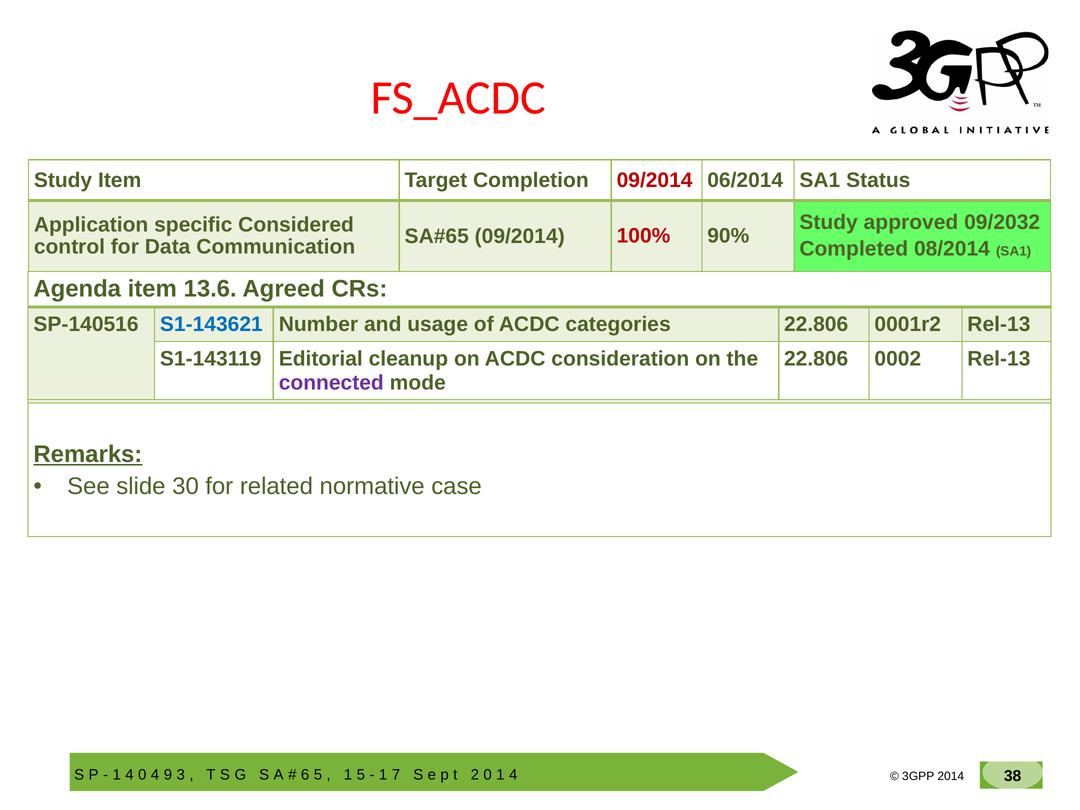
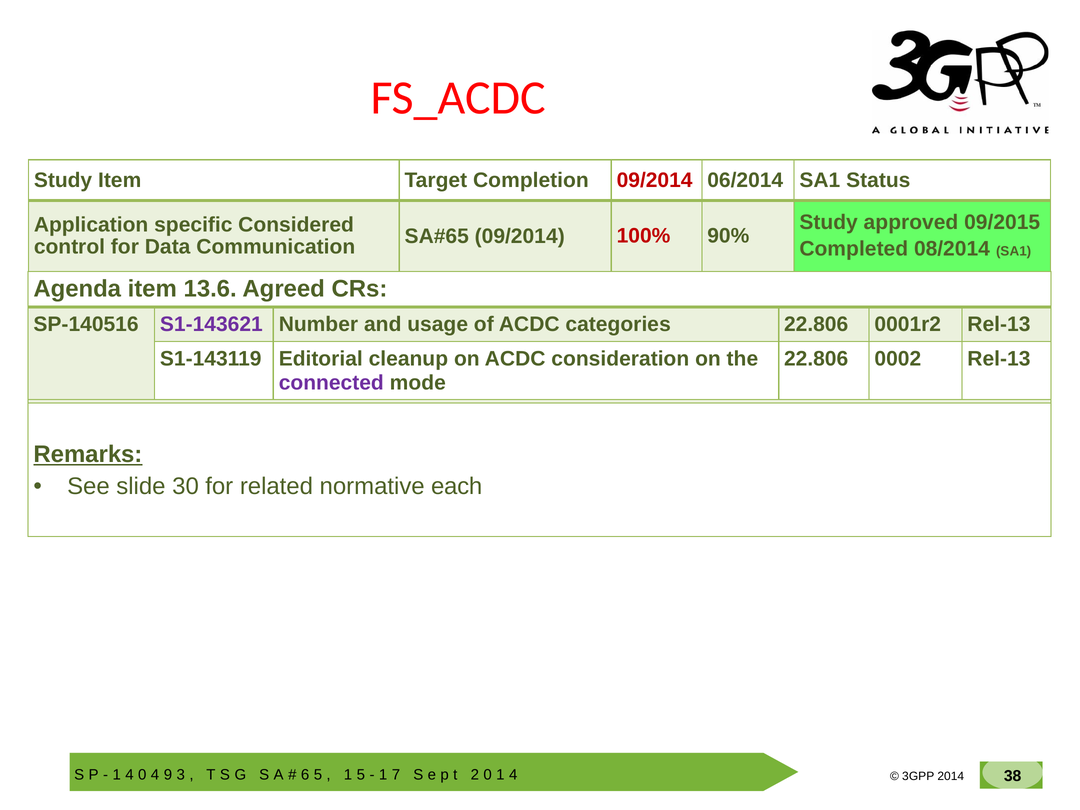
09/2032: 09/2032 -> 09/2015
S1-143621 colour: blue -> purple
case: case -> each
